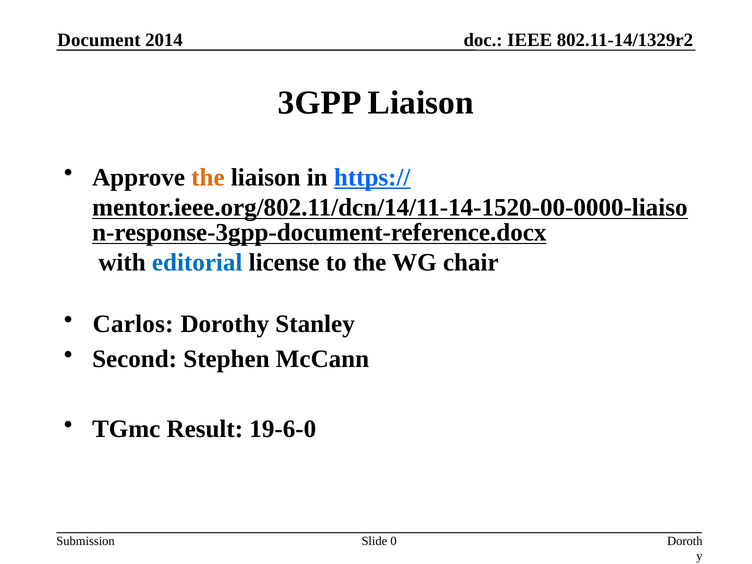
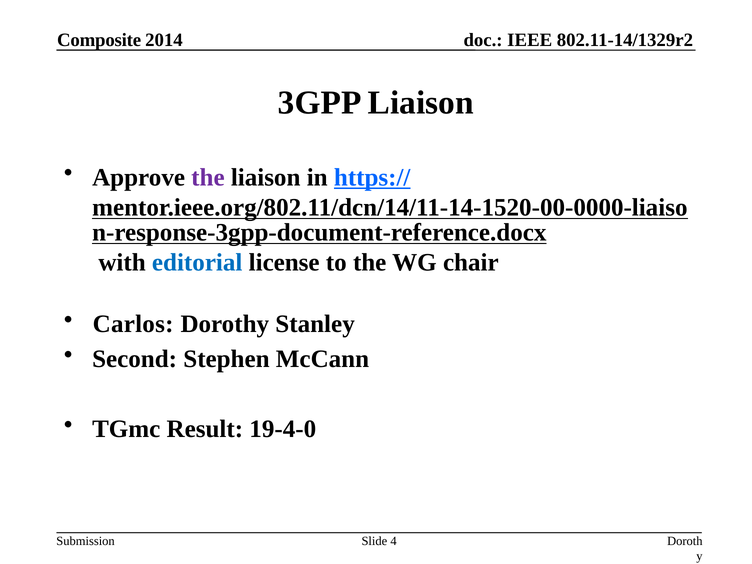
Document: Document -> Composite
the at (208, 177) colour: orange -> purple
19-6-0: 19-6-0 -> 19-4-0
0: 0 -> 4
